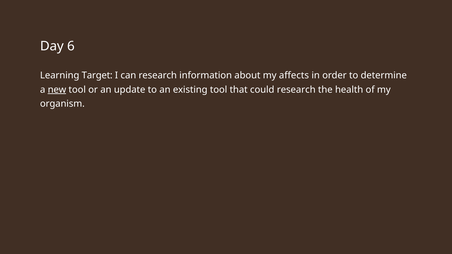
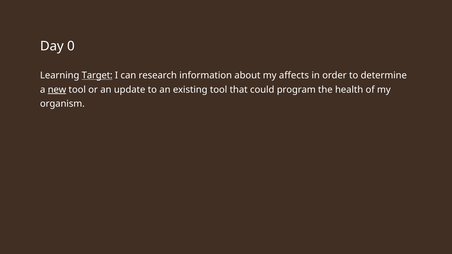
6: 6 -> 0
Target underline: none -> present
could research: research -> program
